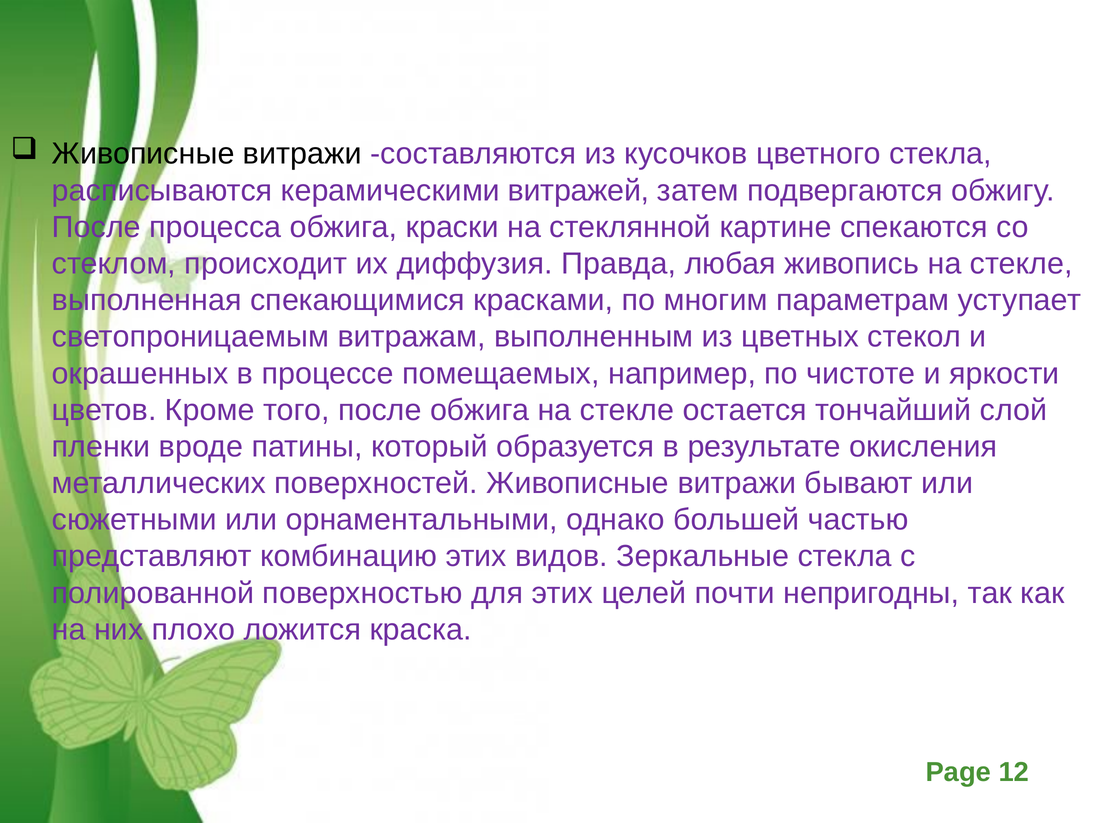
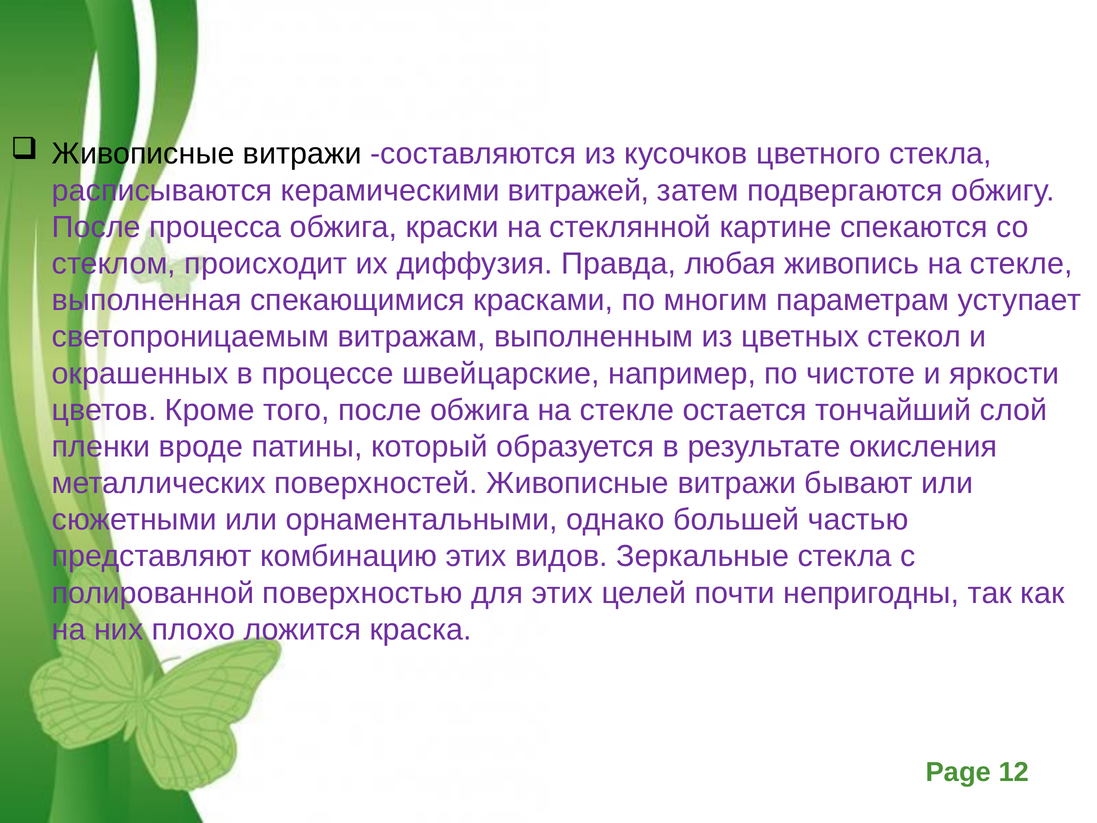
помещаемых: помещаемых -> швейцарские
